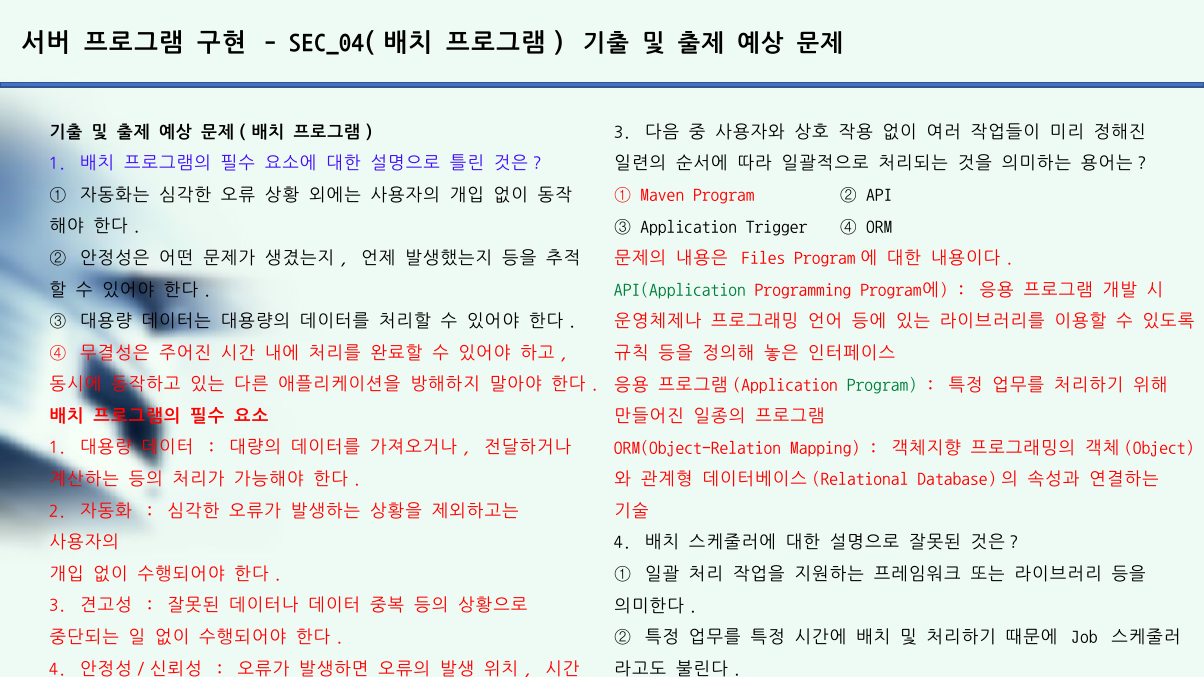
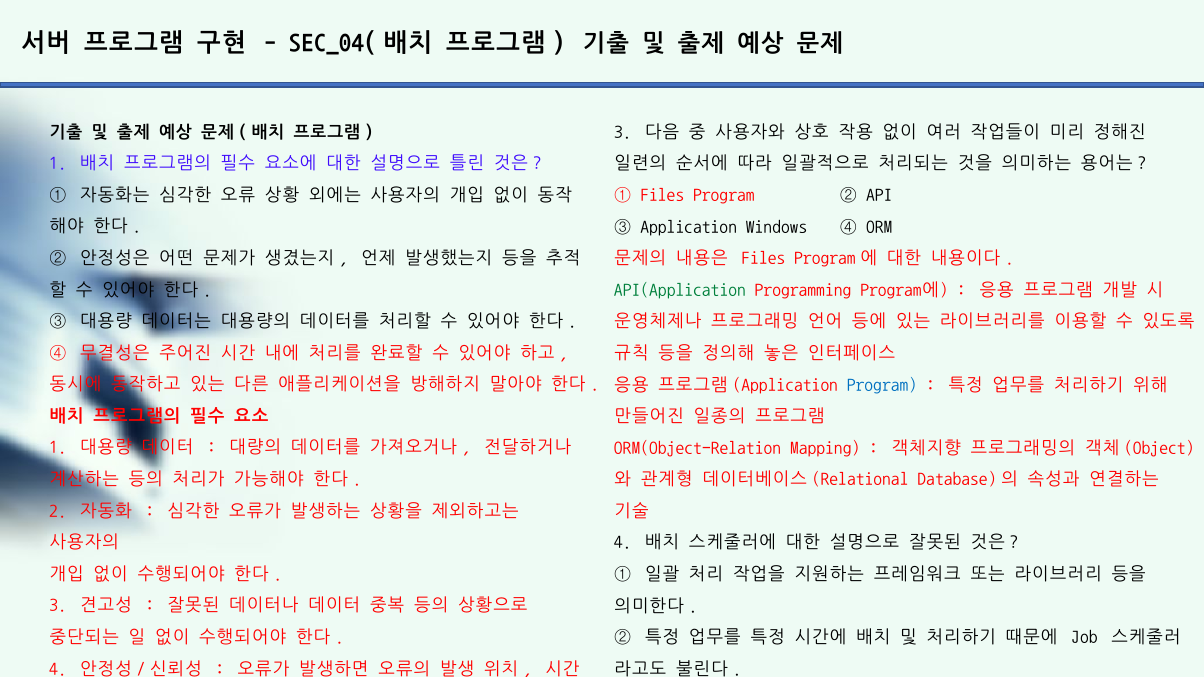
① Maven: Maven -> Files
Application Trigger: Trigger -> Windows
Program at (882, 384) colour: green -> blue
